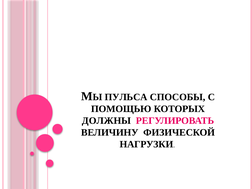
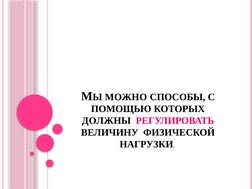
ПУЛЬСА: ПУЛЬСА -> МОЖНО
